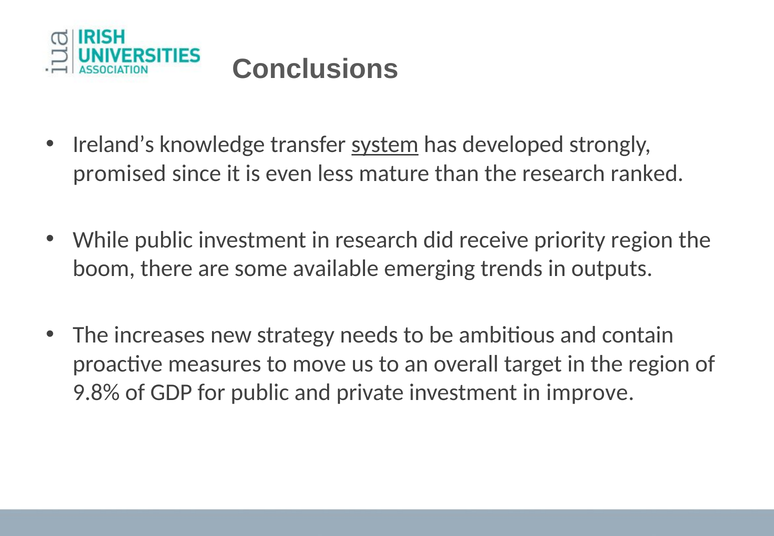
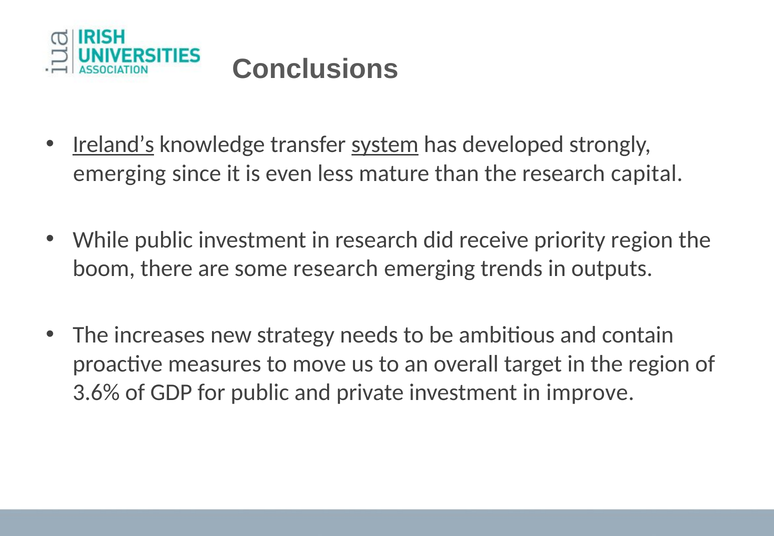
Ireland’s underline: none -> present
promised at (120, 173): promised -> emerging
ranked: ranked -> capital
some available: available -> research
9.8%: 9.8% -> 3.6%
